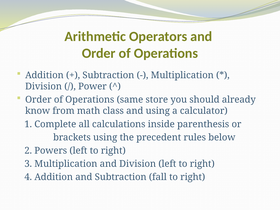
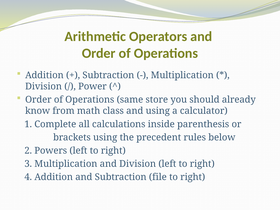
fall: fall -> file
